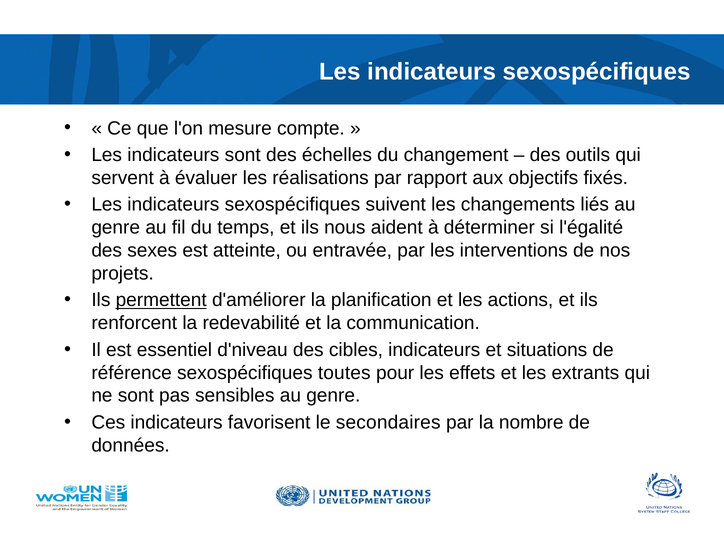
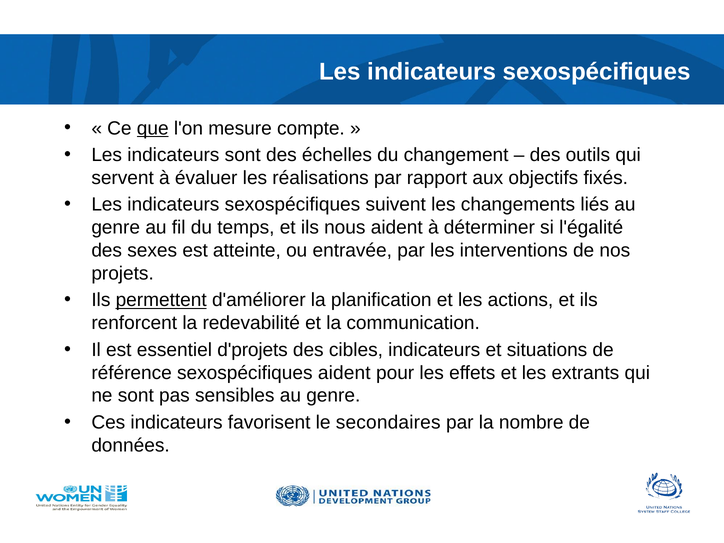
que underline: none -> present
d'niveau: d'niveau -> d'projets
sexospécifiques toutes: toutes -> aident
